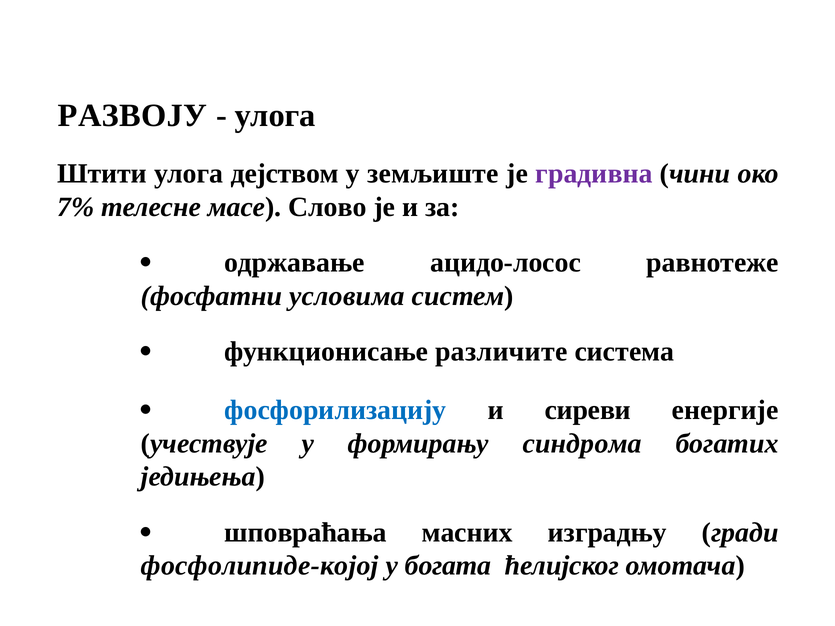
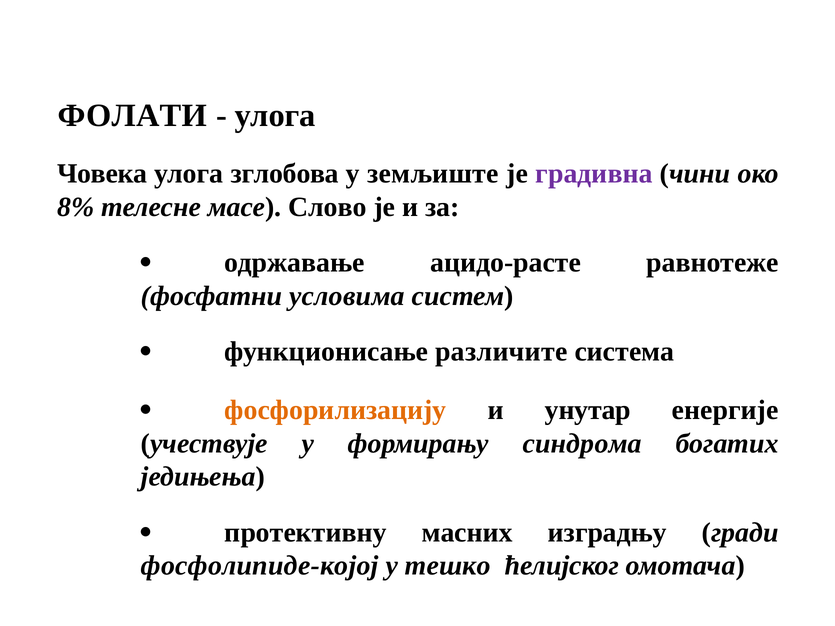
РАЗВОЈУ: РАЗВОЈУ -> ФОЛАТИ
Штити: Штити -> Човека
дејством: дејством -> зглобова
7%: 7% -> 8%
ацидо-лосос: ацидо-лосос -> ацидо-расте
фосфорилизацију colour: blue -> orange
сиреви: сиреви -> унутар
шповраћања: шповраћања -> протективну
богата: богата -> тешко
